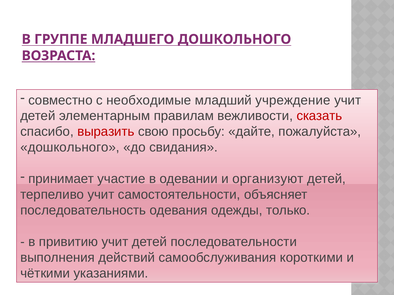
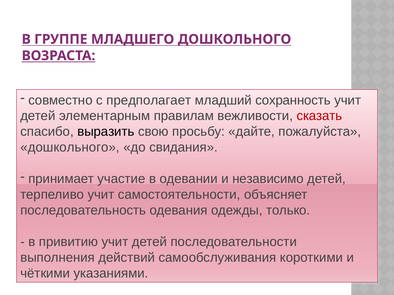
необходимые: необходимые -> предполагает
учреждение: учреждение -> сохранность
выразить colour: red -> black
организуют: организуют -> независимо
